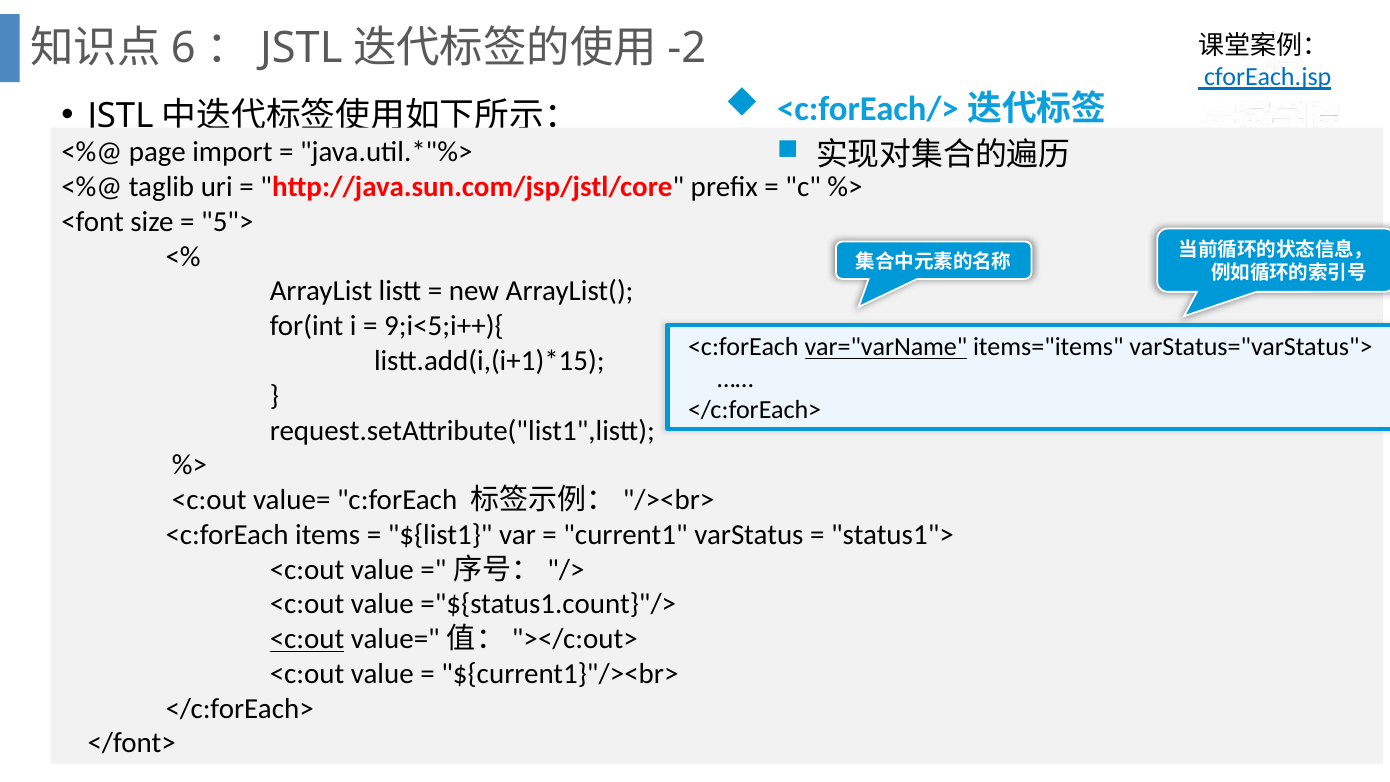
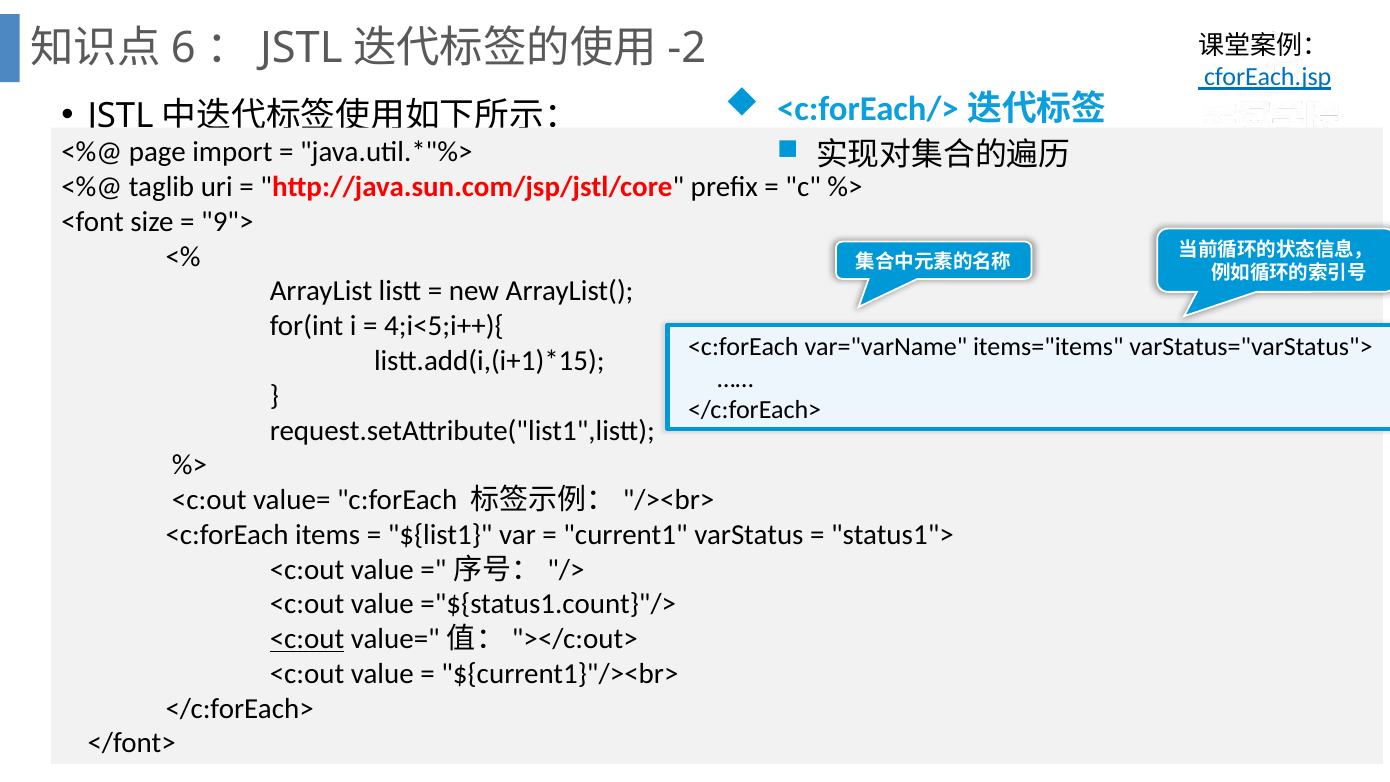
5">: 5"> -> 9">
9;i<5;i++){: 9;i<5;i++){ -> 4;i<5;i++){
var="varName underline: present -> none
